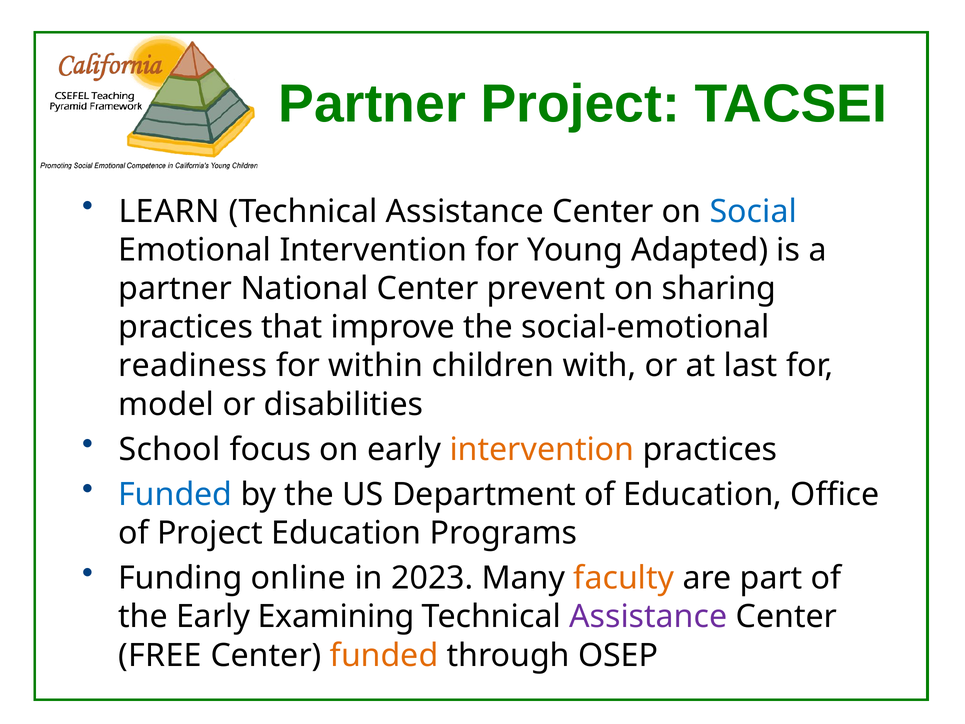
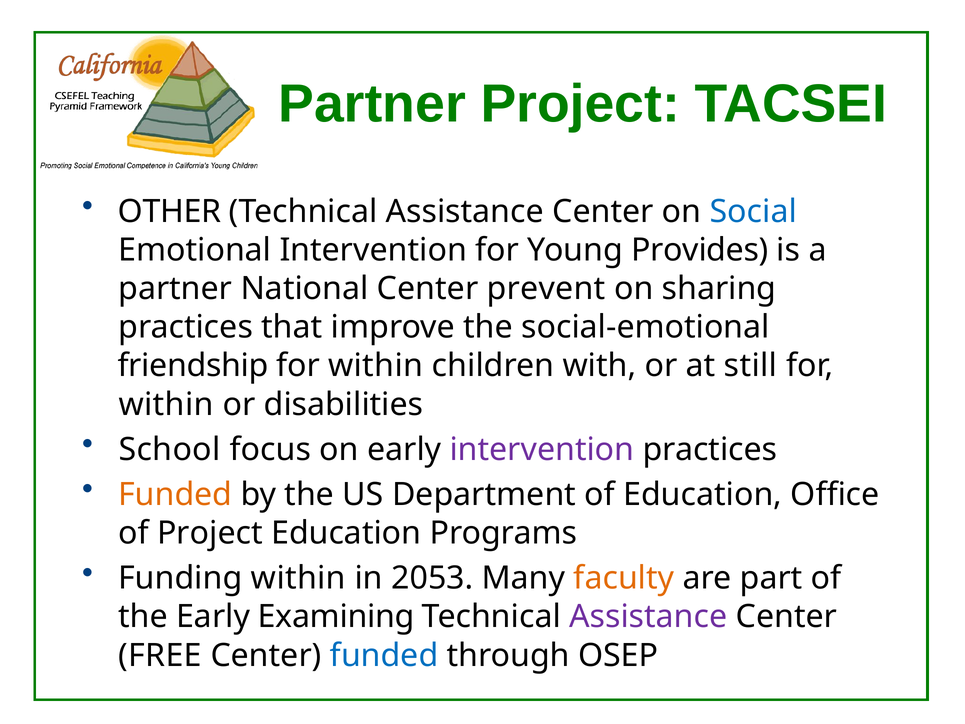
LEARN: LEARN -> OTHER
Adapted: Adapted -> Provides
readiness: readiness -> friendship
last: last -> still
model at (166, 404): model -> within
intervention at (542, 449) colour: orange -> purple
Funded at (175, 494) colour: blue -> orange
Funding online: online -> within
2023: 2023 -> 2053
funded at (384, 655) colour: orange -> blue
